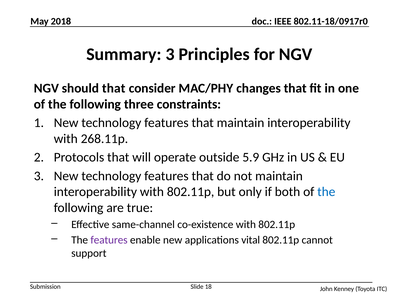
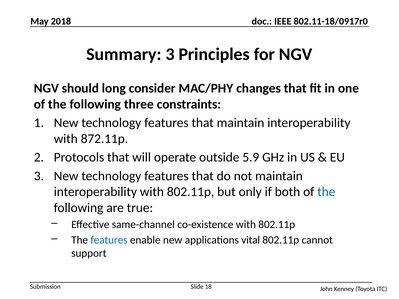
should that: that -> long
268.11p: 268.11p -> 872.11p
features at (109, 240) colour: purple -> blue
